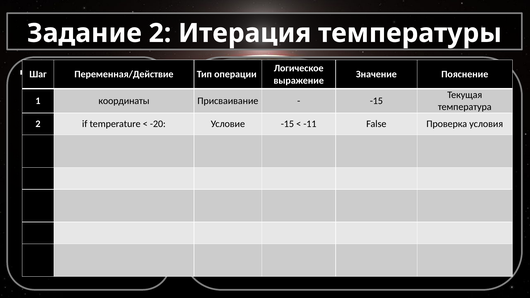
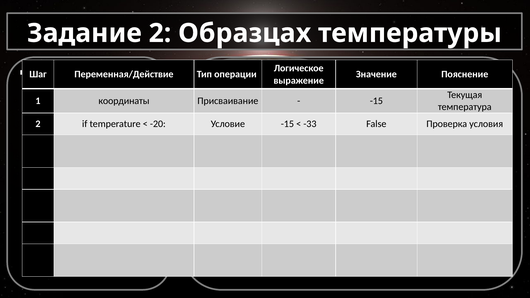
Итерация: Итерация -> Образцах
-11: -11 -> -33
